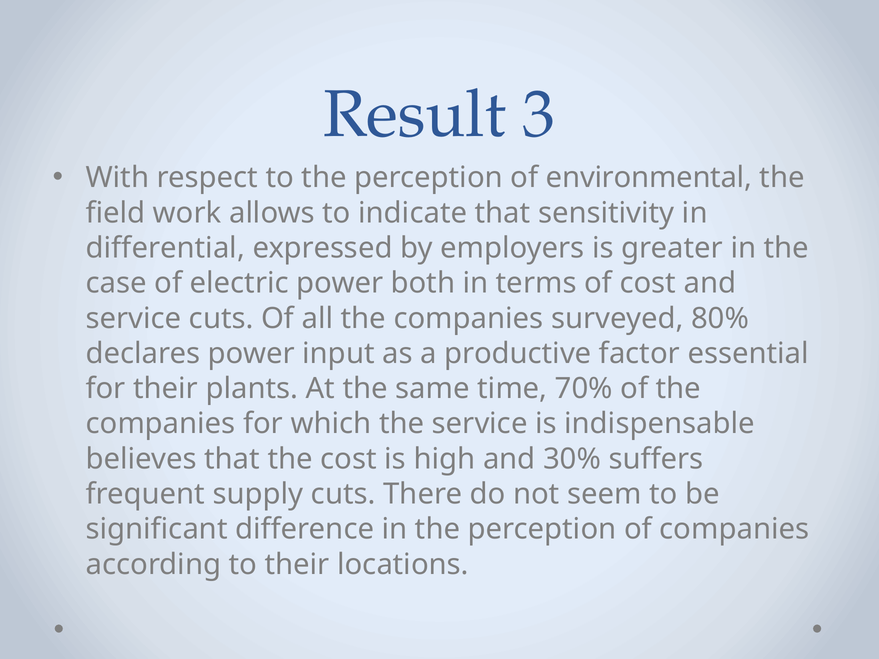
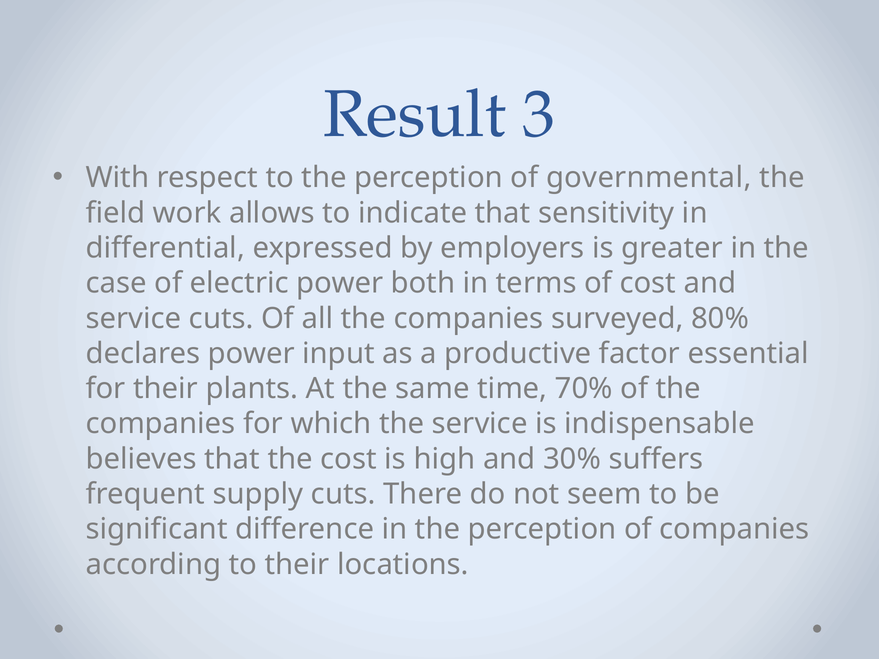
environmental: environmental -> governmental
